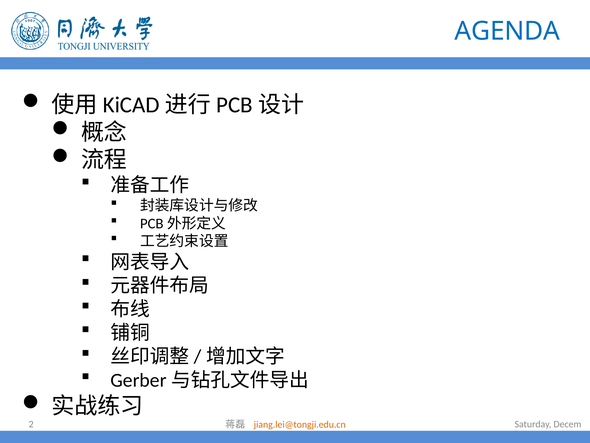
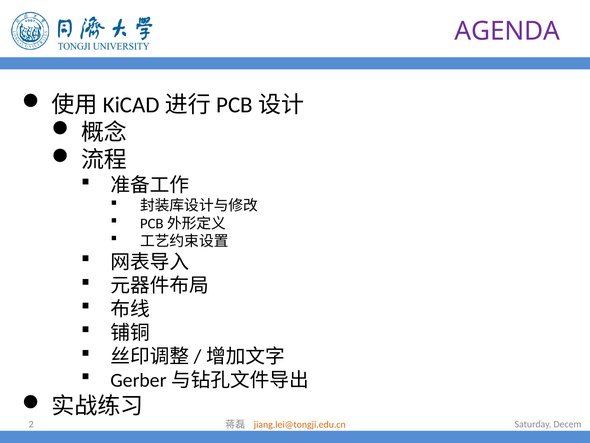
AGENDA colour: blue -> purple
